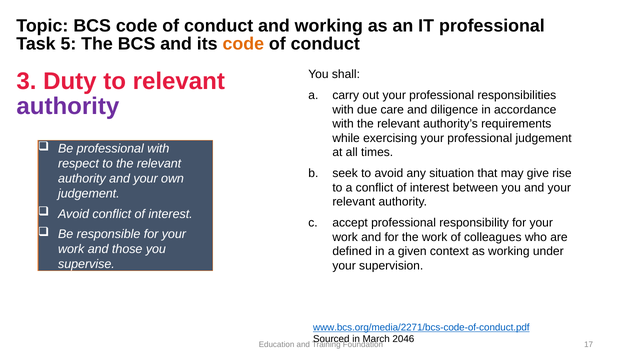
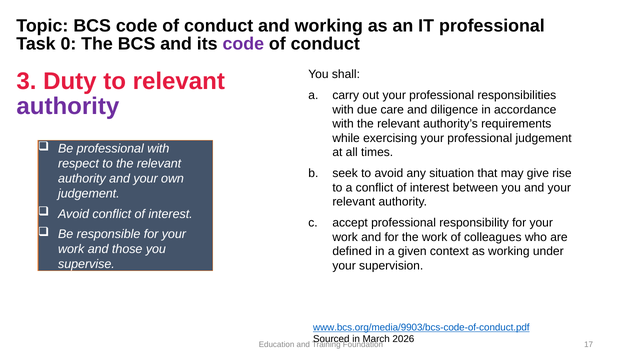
5: 5 -> 0
code at (243, 44) colour: orange -> purple
www.bcs.org/media/2271/bcs-code-of-conduct.pdf: www.bcs.org/media/2271/bcs-code-of-conduct.pdf -> www.bcs.org/media/9903/bcs-code-of-conduct.pdf
2046: 2046 -> 2026
